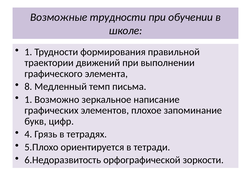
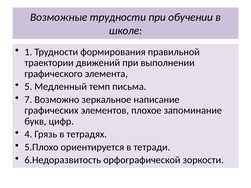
8: 8 -> 5
1 at (28, 100): 1 -> 7
